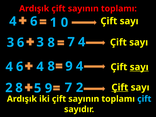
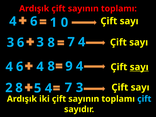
5 9: 9 -> 4
7 2: 2 -> 3
Çift at (120, 87) underline: present -> none
